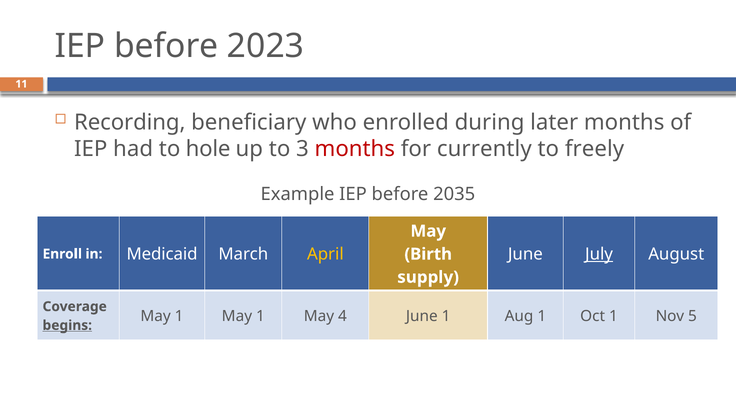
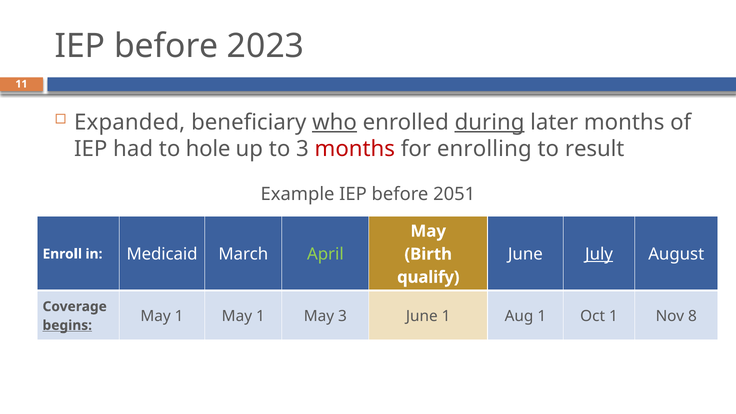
Recording: Recording -> Expanded
who underline: none -> present
during underline: none -> present
currently: currently -> enrolling
freely: freely -> result
2035: 2035 -> 2051
April colour: yellow -> light green
supply: supply -> qualify
May 4: 4 -> 3
5: 5 -> 8
